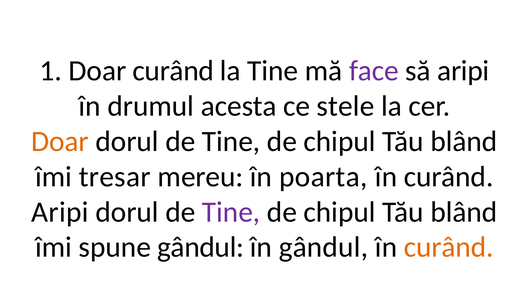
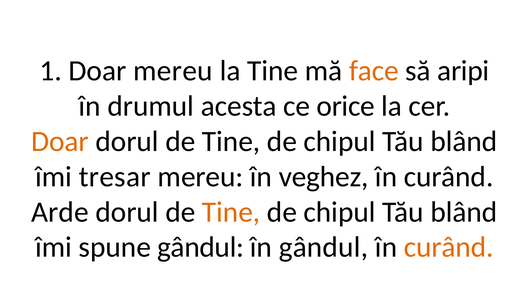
Doar curând: curând -> mereu
face colour: purple -> orange
stele: stele -> orice
poarta: poarta -> veghez
Aripi at (60, 212): Aripi -> Arde
Tine at (231, 212) colour: purple -> orange
